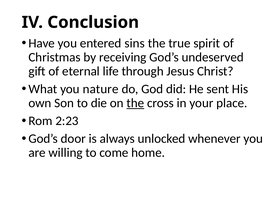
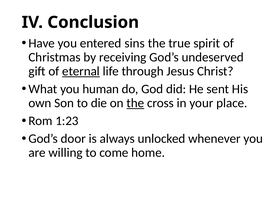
eternal underline: none -> present
nature: nature -> human
2:23: 2:23 -> 1:23
